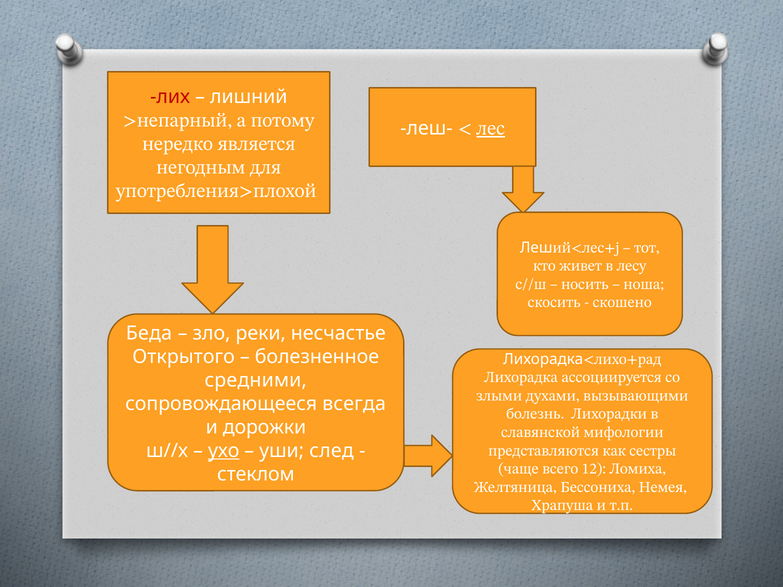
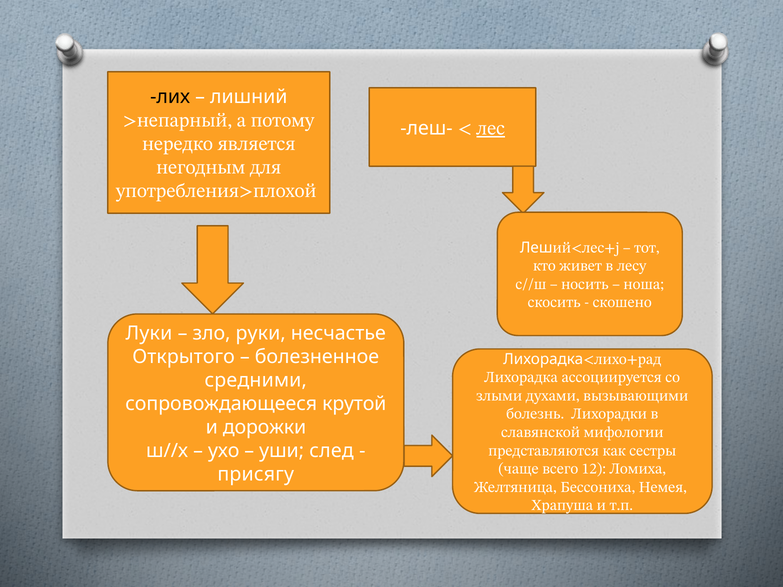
лих colour: red -> black
Беда: Беда -> Луки
реки: реки -> руки
всегда: всегда -> крутой
ухо underline: present -> none
стеклом: стеклом -> присягу
